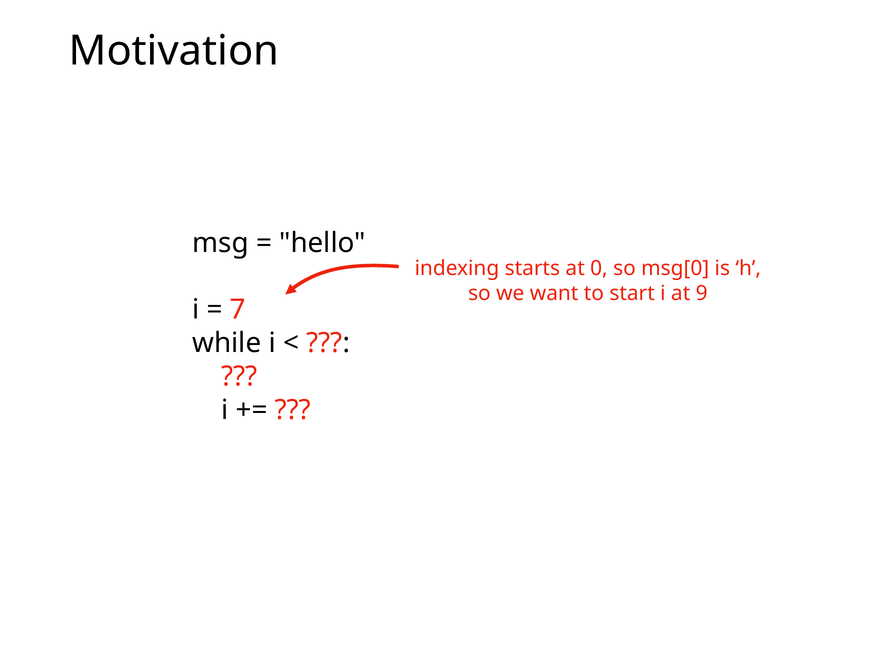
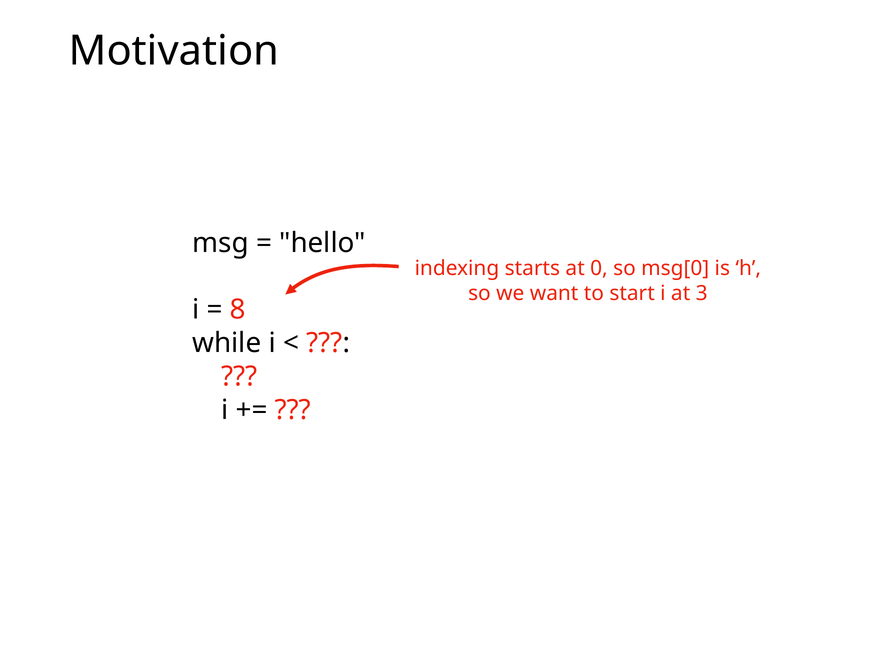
9: 9 -> 3
7: 7 -> 8
